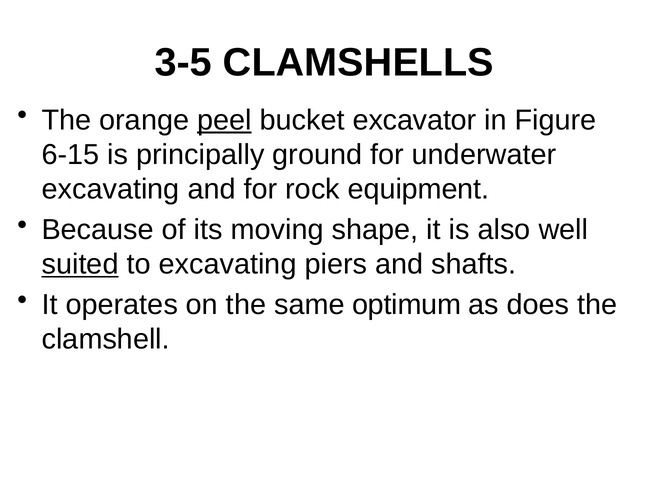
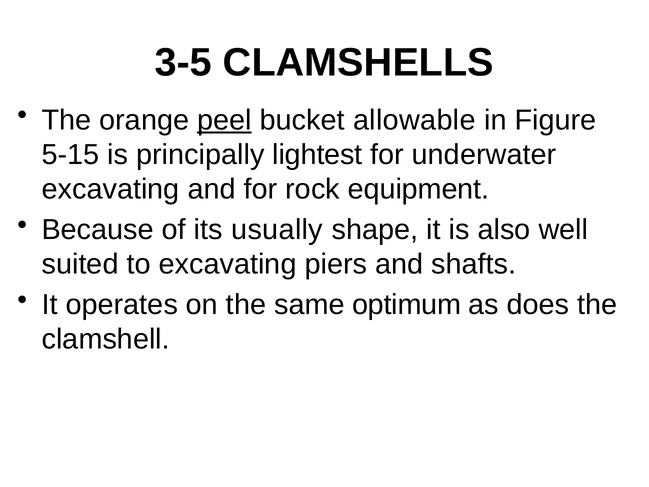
excavator: excavator -> allowable
6-15: 6-15 -> 5-15
ground: ground -> lightest
moving: moving -> usually
suited underline: present -> none
